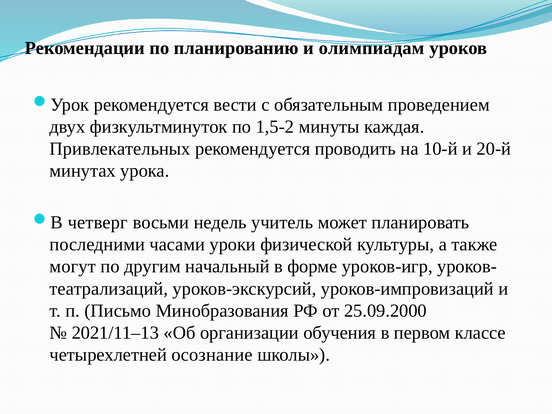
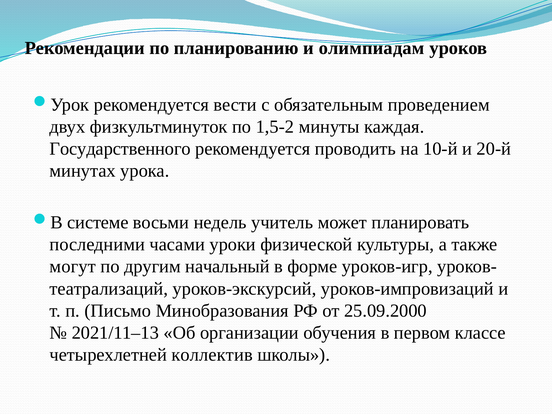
Привлекательных: Привлекательных -> Государственного
четверг: четверг -> системе
осознание: осознание -> коллектив
